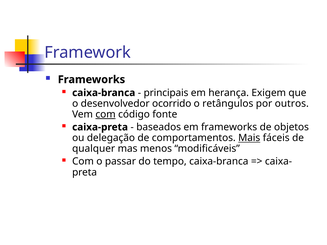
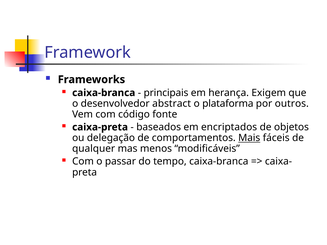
ocorrido: ocorrido -> abstract
retângulos: retângulos -> plataforma
com at (106, 114) underline: present -> none
em frameworks: frameworks -> encriptados
